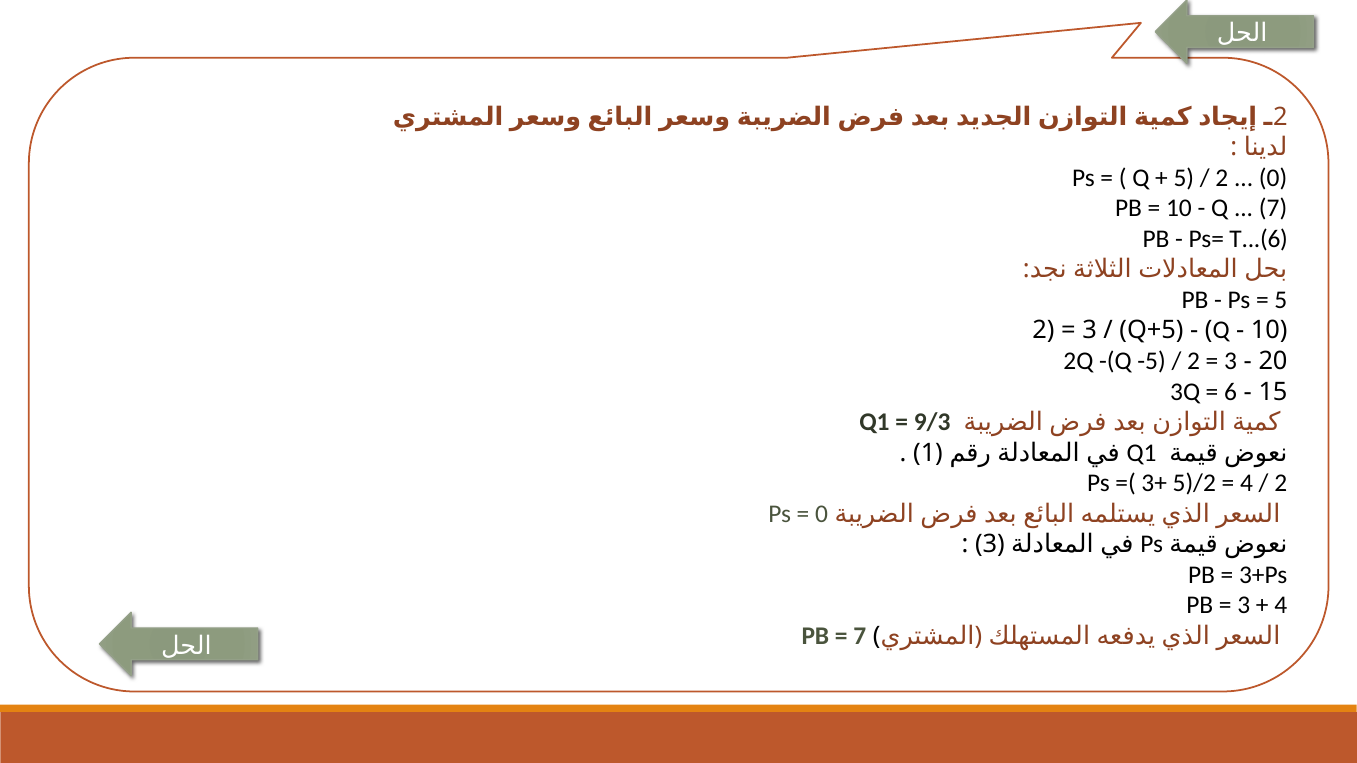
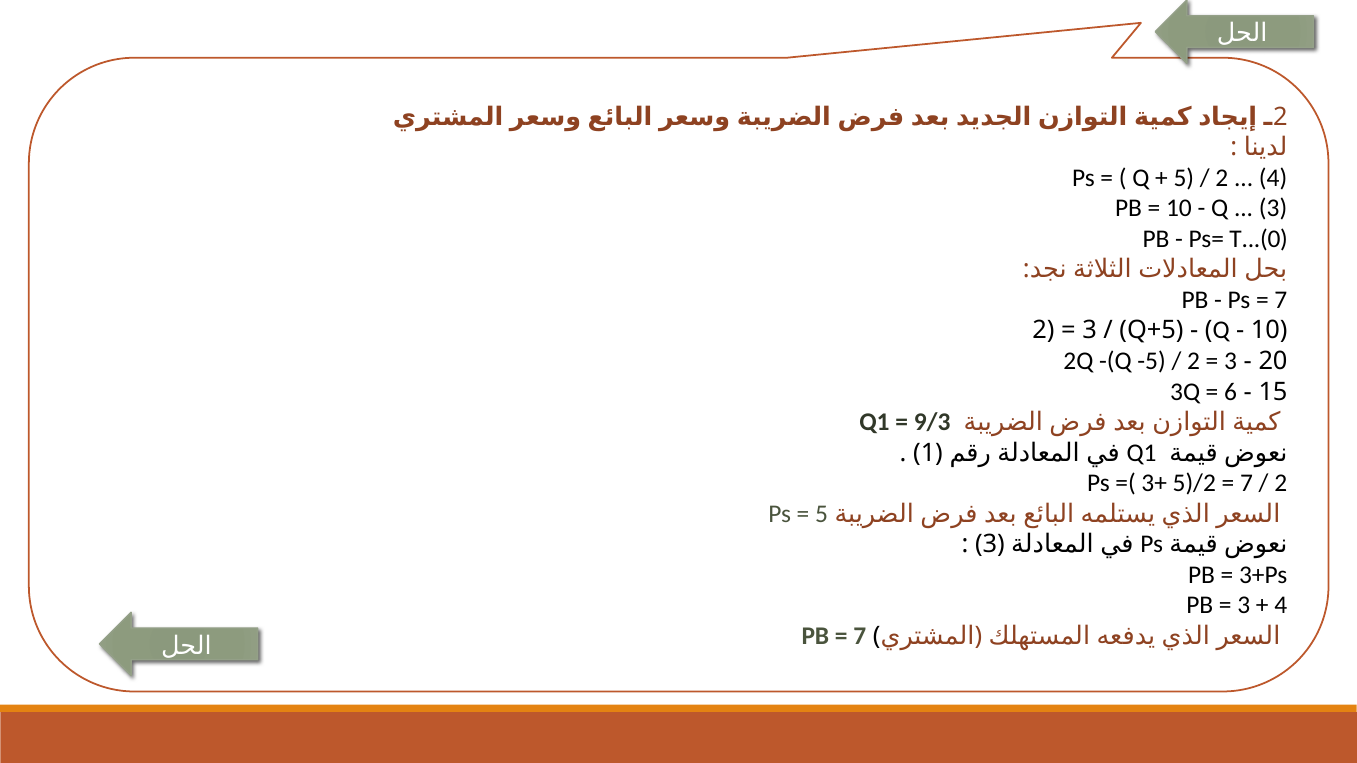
0 at (1273, 178): 0 -> 4
7 at (1273, 209): 7 -> 3
T...(6: T...(6 -> T...(0
5 at (1281, 300): 5 -> 7
4 at (1246, 483): 4 -> 7
0 at (821, 514): 0 -> 5
